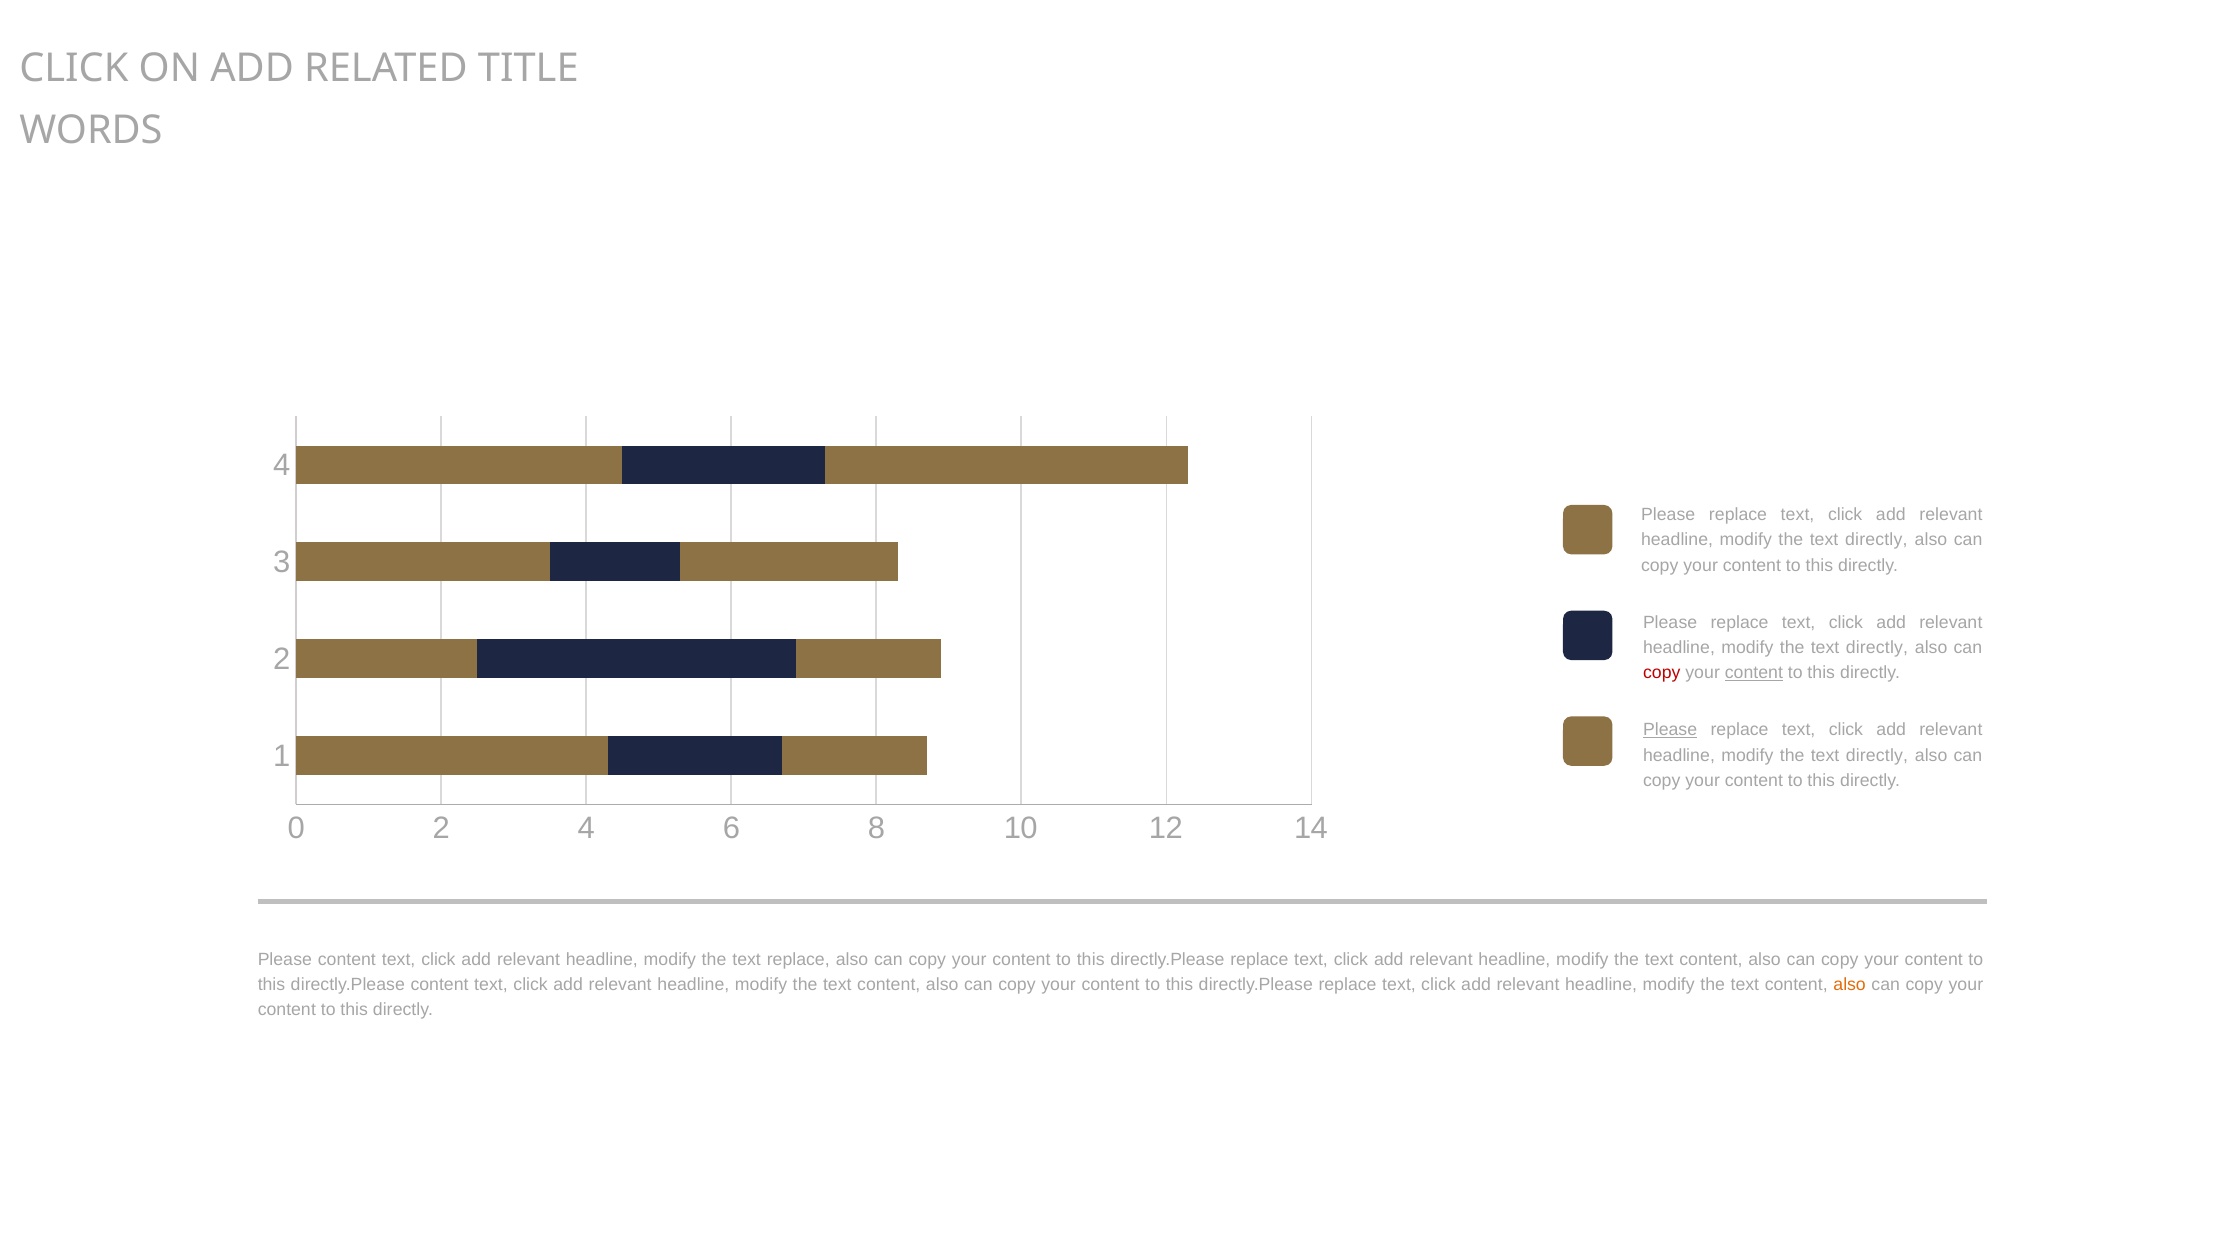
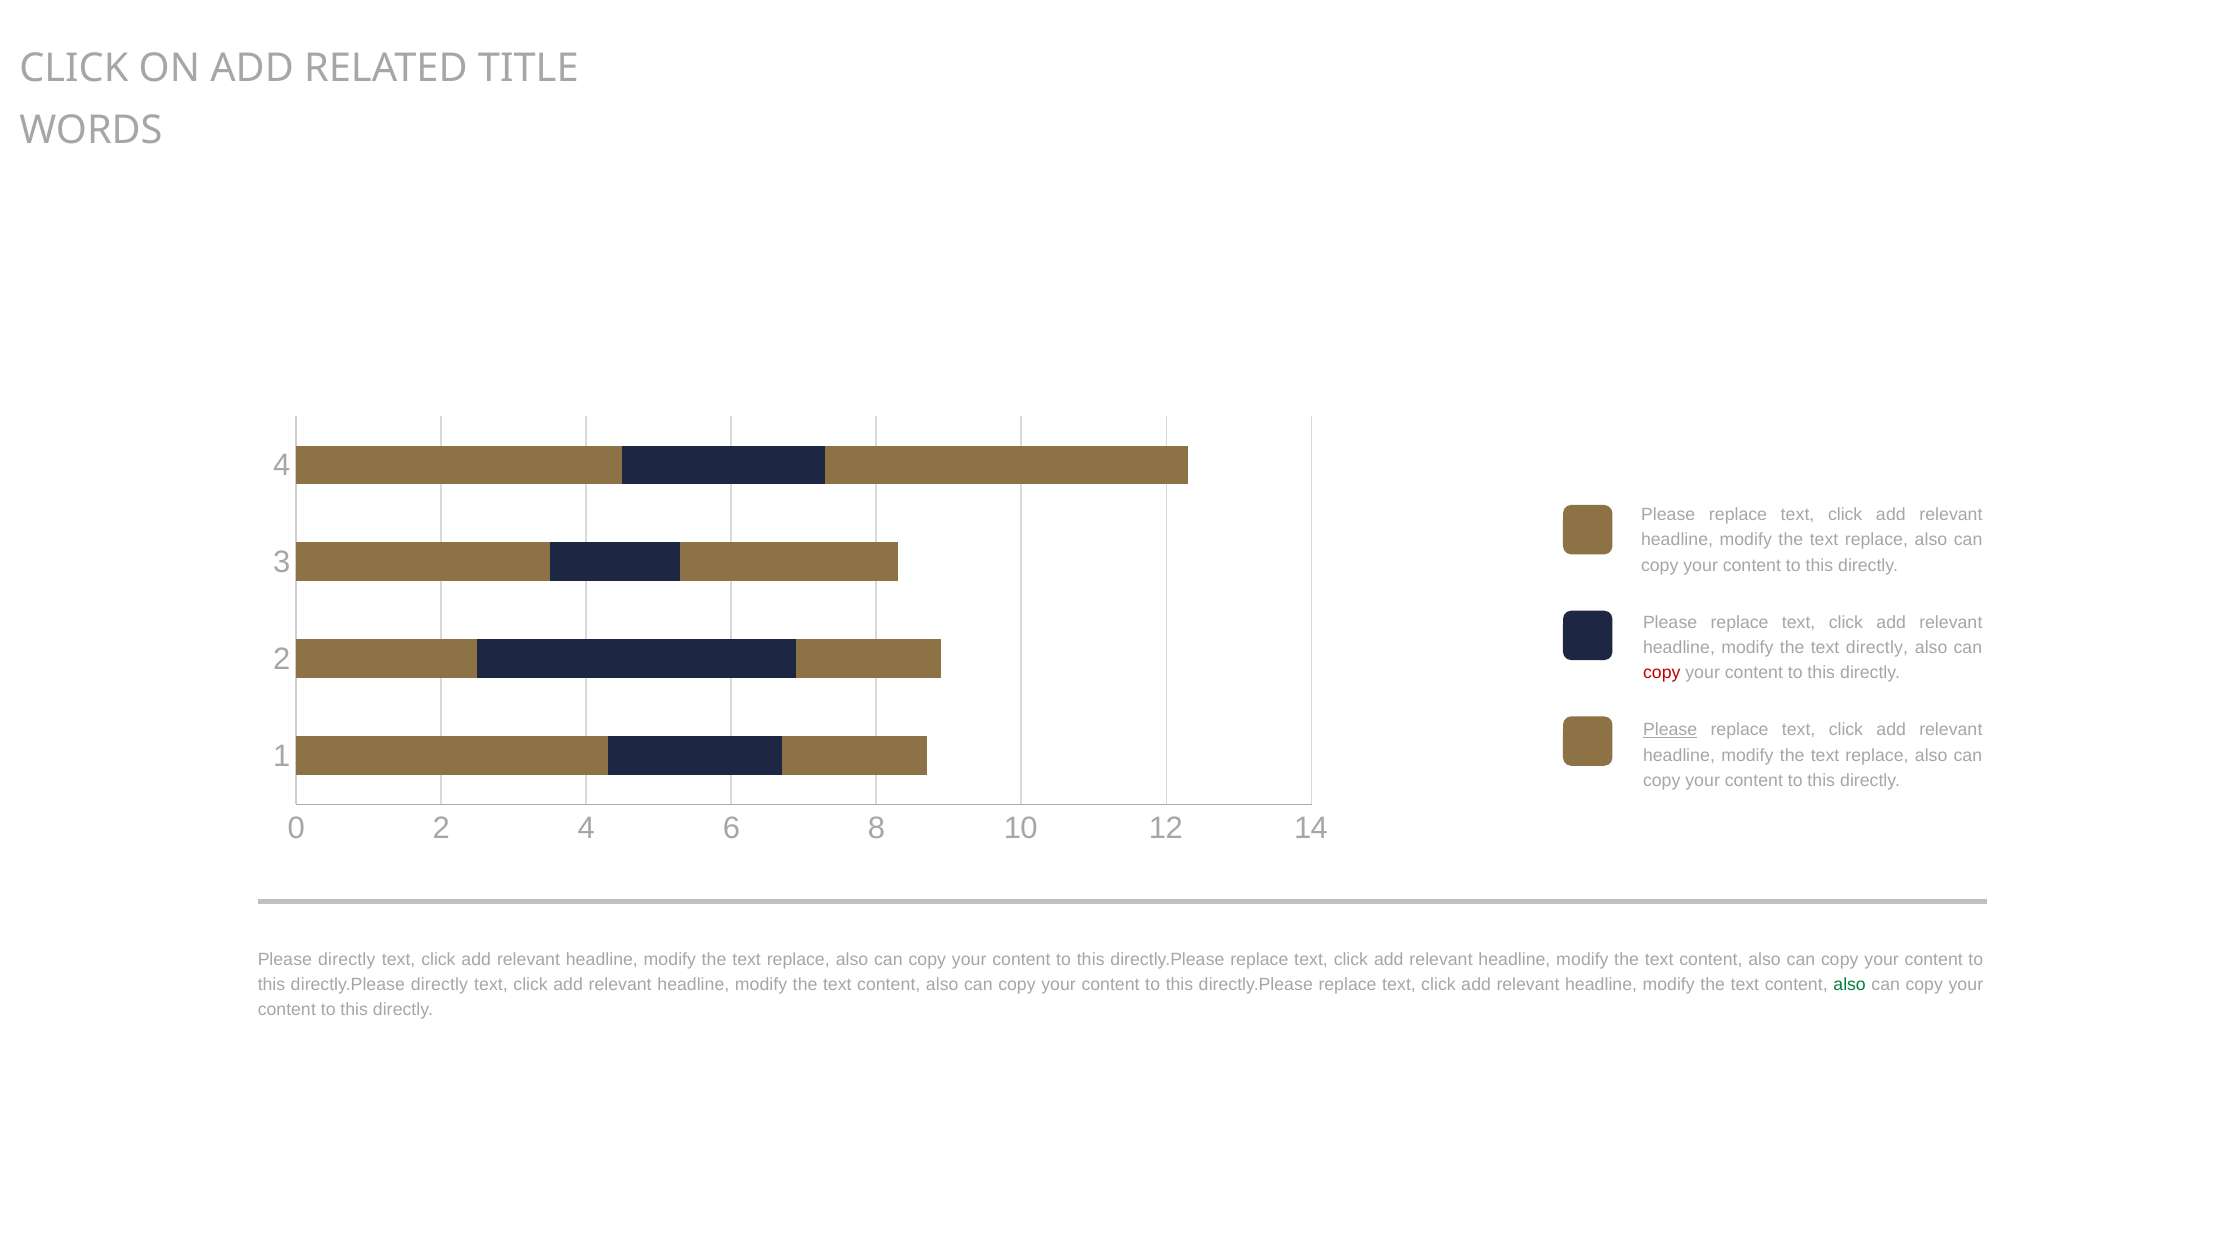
directly at (1876, 540): directly -> replace
content at (1754, 673) underline: present -> none
directly at (1877, 755): directly -> replace
Please content: content -> directly
directly.Please content: content -> directly
also at (1850, 984) colour: orange -> green
